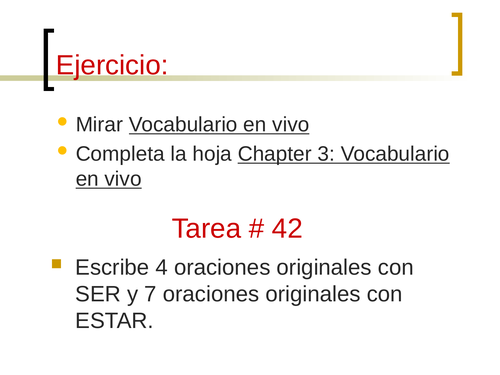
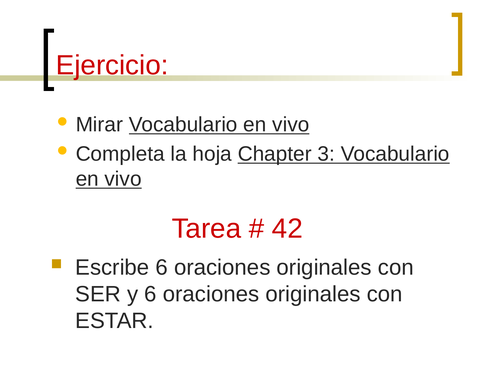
Escribe 4: 4 -> 6
y 7: 7 -> 6
